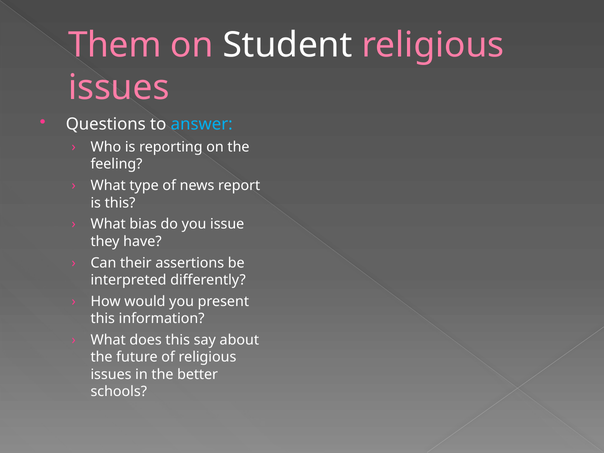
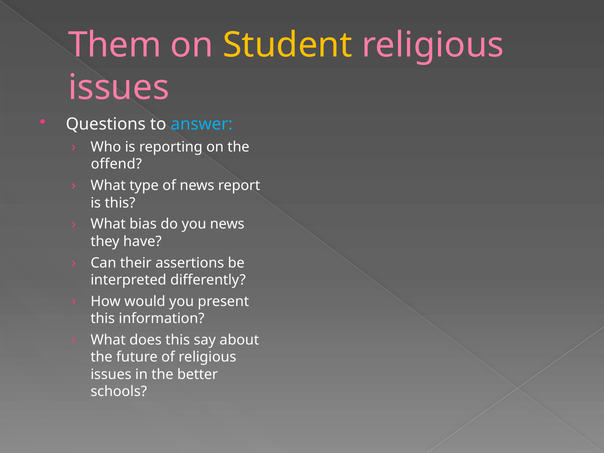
Student colour: white -> yellow
feeling: feeling -> offend
you issue: issue -> news
